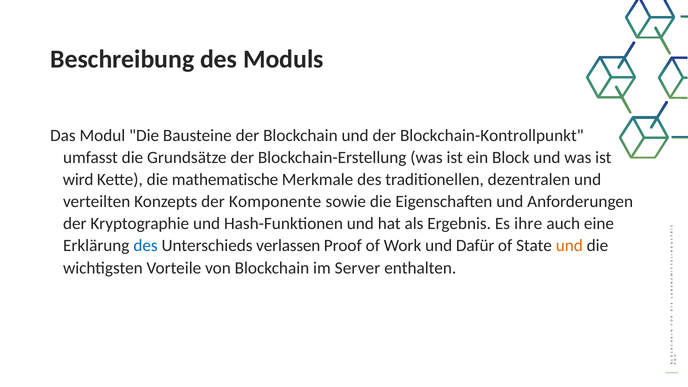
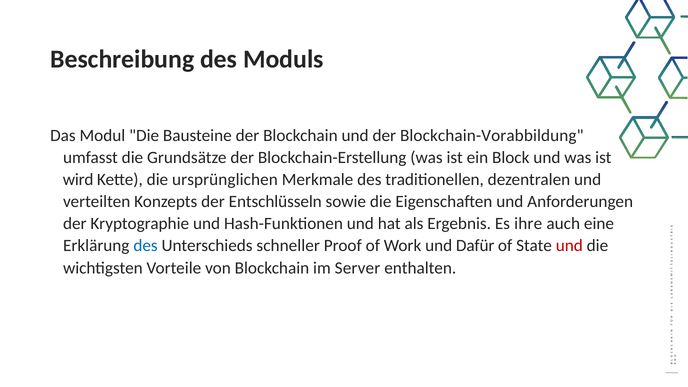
Blockchain-Kontrollpunkt: Blockchain-Kontrollpunkt -> Blockchain-Vorabbildung
mathematische: mathematische -> ursprünglichen
Komponente: Komponente -> Entschlüsseln
verlassen: verlassen -> schneller
und at (569, 246) colour: orange -> red
